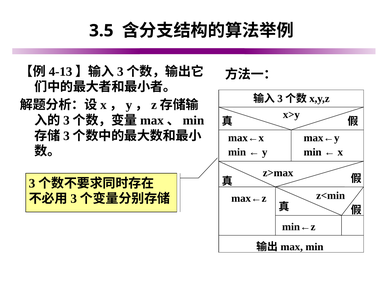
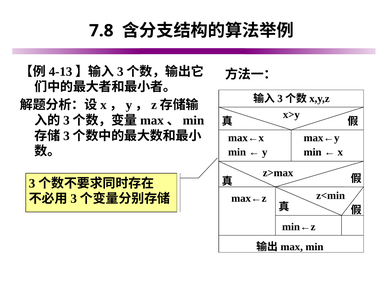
3.5: 3.5 -> 7.8
